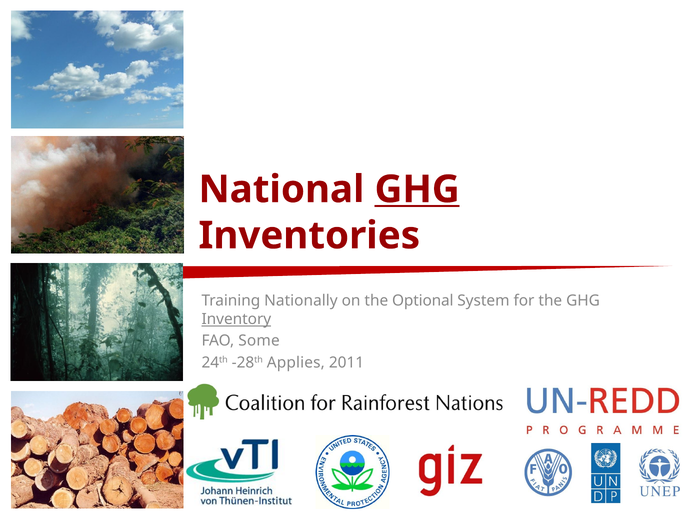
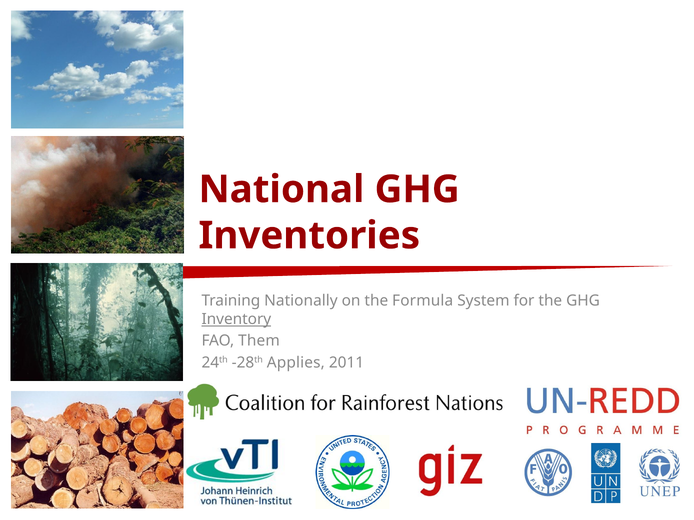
GHG at (417, 190) underline: present -> none
Optional: Optional -> Formula
Some: Some -> Them
